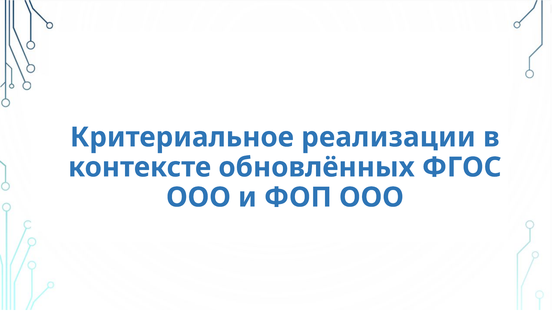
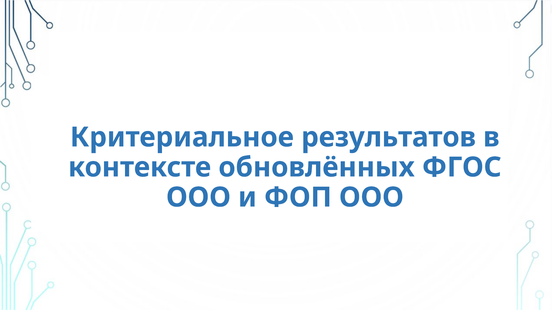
реализации: реализации -> результатов
